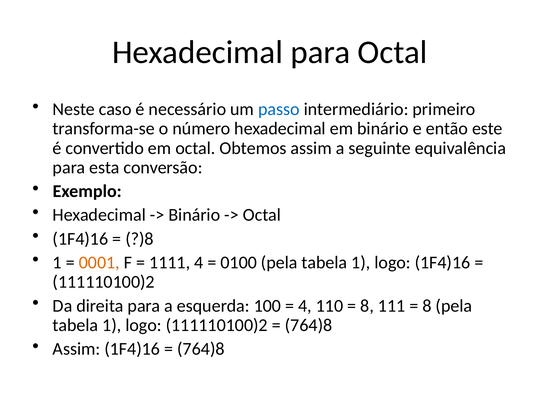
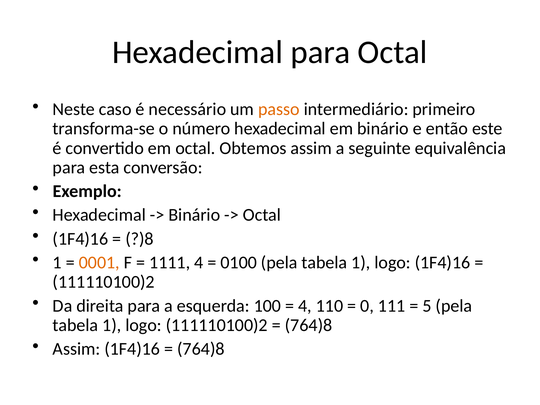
passo colour: blue -> orange
8 at (367, 306): 8 -> 0
8 at (427, 306): 8 -> 5
